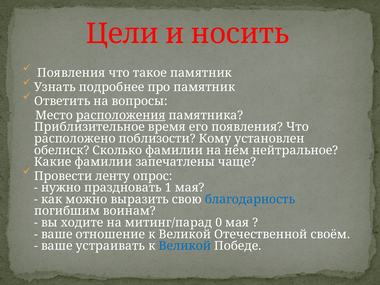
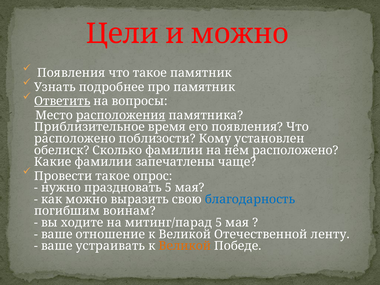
и носить: носить -> можно
Ответить underline: none -> present
нём нейтральное: нейтральное -> расположено
Провести ленту: ленту -> такое
праздновать 1: 1 -> 5
митинг/парад 0: 0 -> 5
своём: своём -> ленту
Великой at (185, 246) colour: blue -> orange
